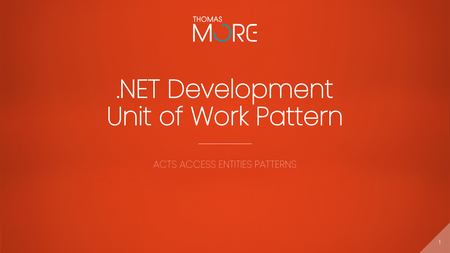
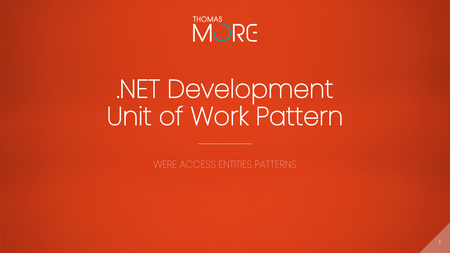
ACTS: ACTS -> WERE
